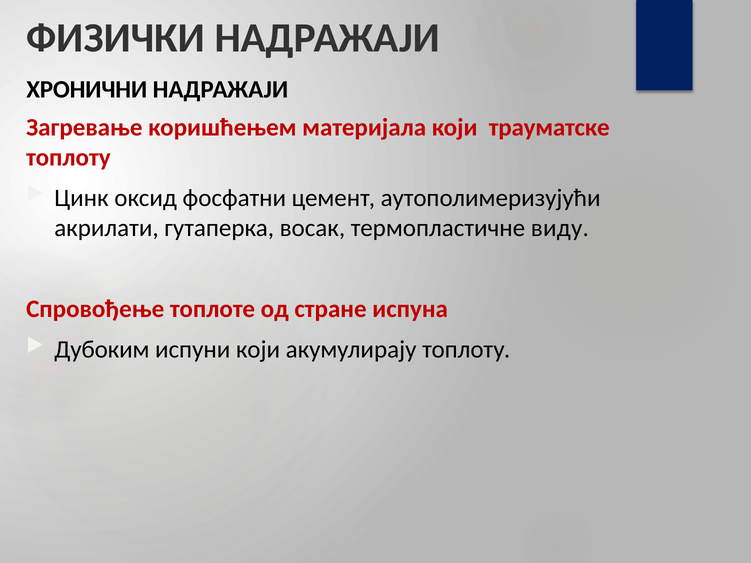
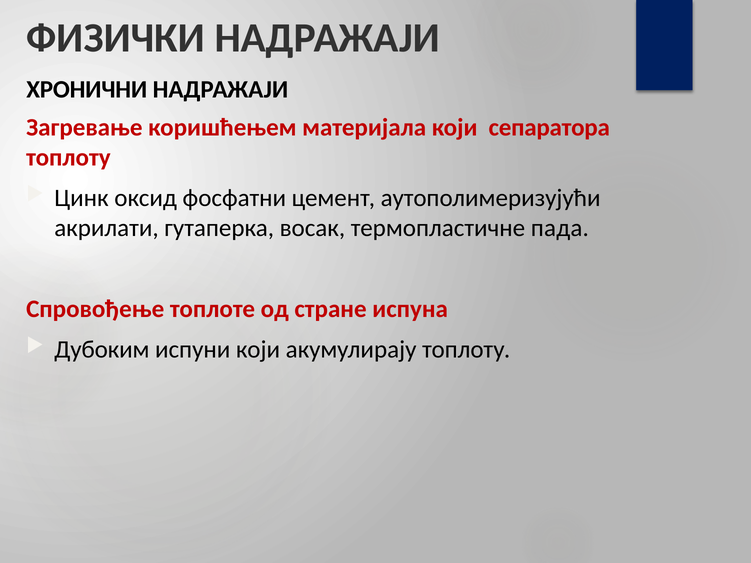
трауматске: трауматске -> сепаратора
виду: виду -> пада
